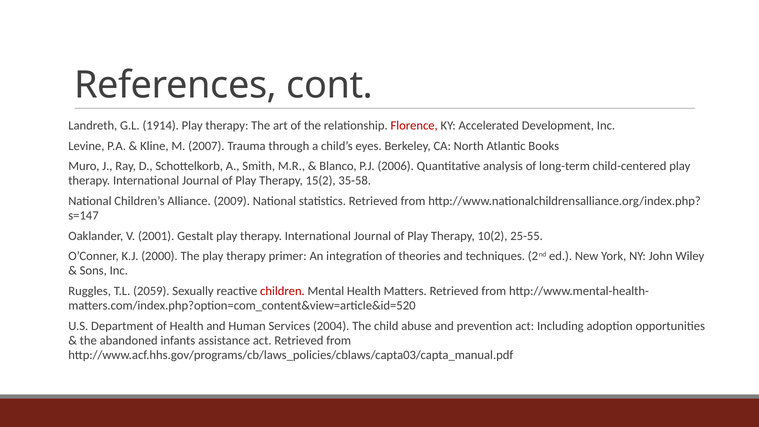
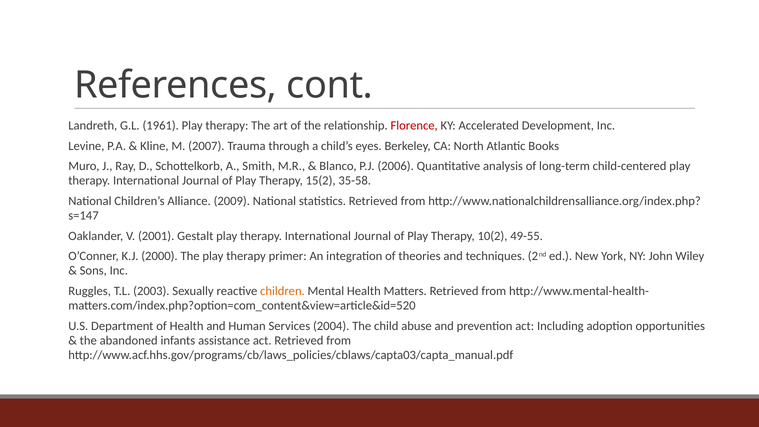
1914: 1914 -> 1961
25-55: 25-55 -> 49-55
2059: 2059 -> 2003
children colour: red -> orange
